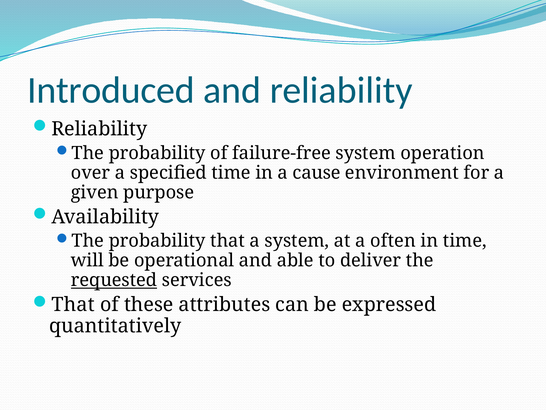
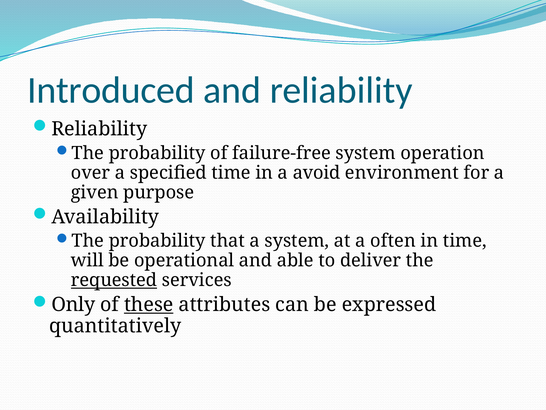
cause: cause -> avoid
That at (73, 304): That -> Only
these underline: none -> present
